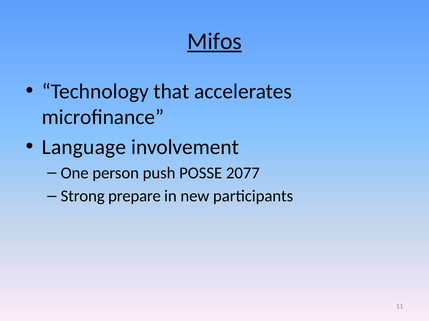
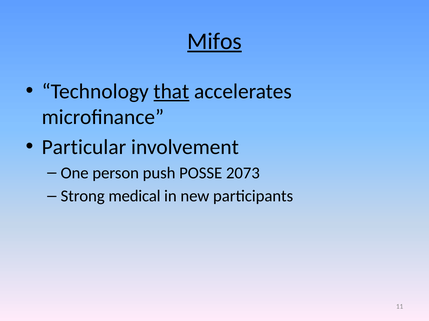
that underline: none -> present
Language: Language -> Particular
2077: 2077 -> 2073
prepare: prepare -> medical
